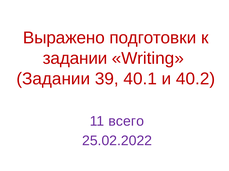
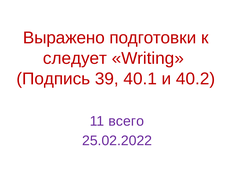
задании at (75, 59): задании -> следует
Задании at (53, 79): Задании -> Подпись
